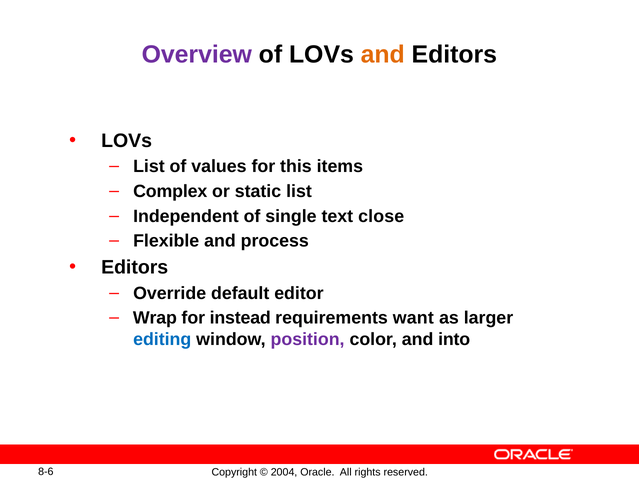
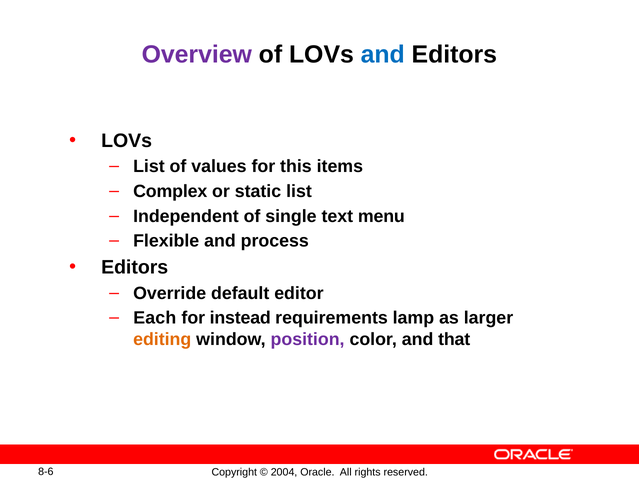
and at (383, 55) colour: orange -> blue
close: close -> menu
Wrap: Wrap -> Each
want: want -> lamp
editing colour: blue -> orange
into: into -> that
